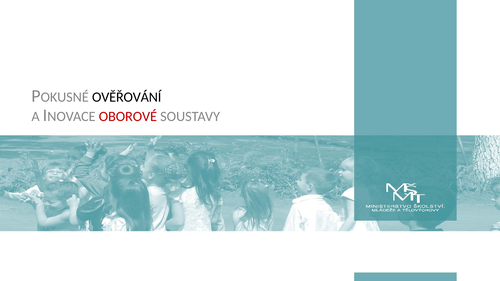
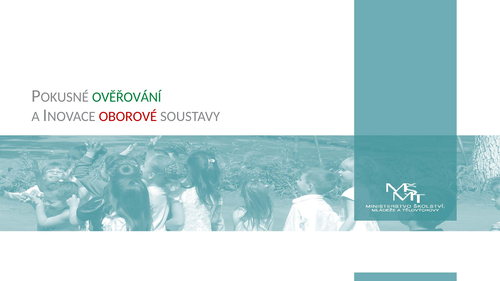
OVĚŘOVÁNÍ colour: black -> green
